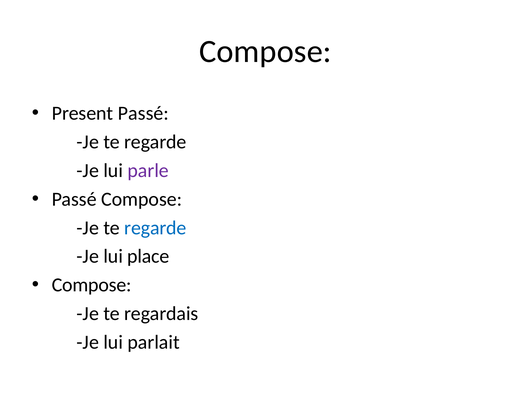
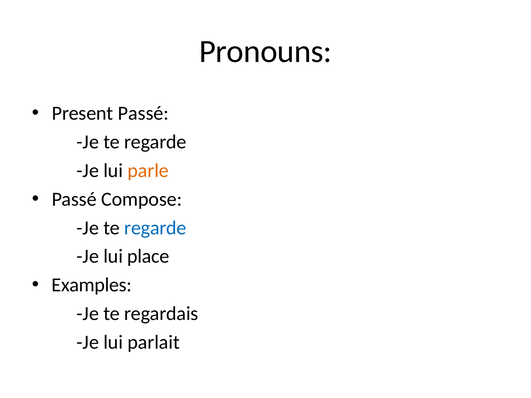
Compose at (265, 51): Compose -> Pronouns
parle colour: purple -> orange
Compose at (92, 285): Compose -> Examples
